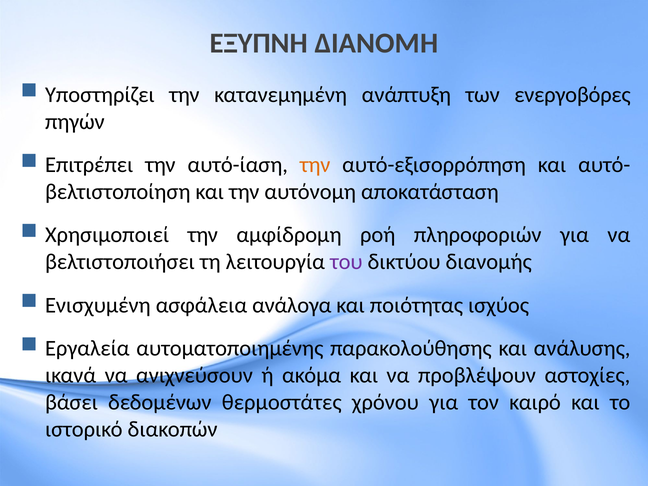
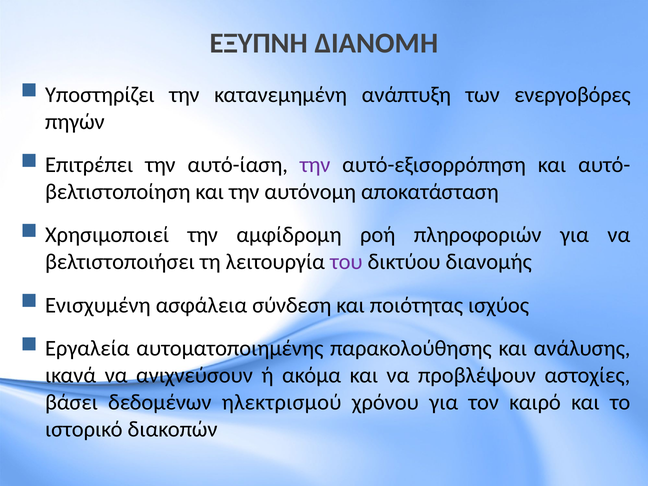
την at (315, 165) colour: orange -> purple
ανάλογα: ανάλογα -> σύνδεση
θερμοστάτες: θερμοστάτες -> ηλεκτρισμού
